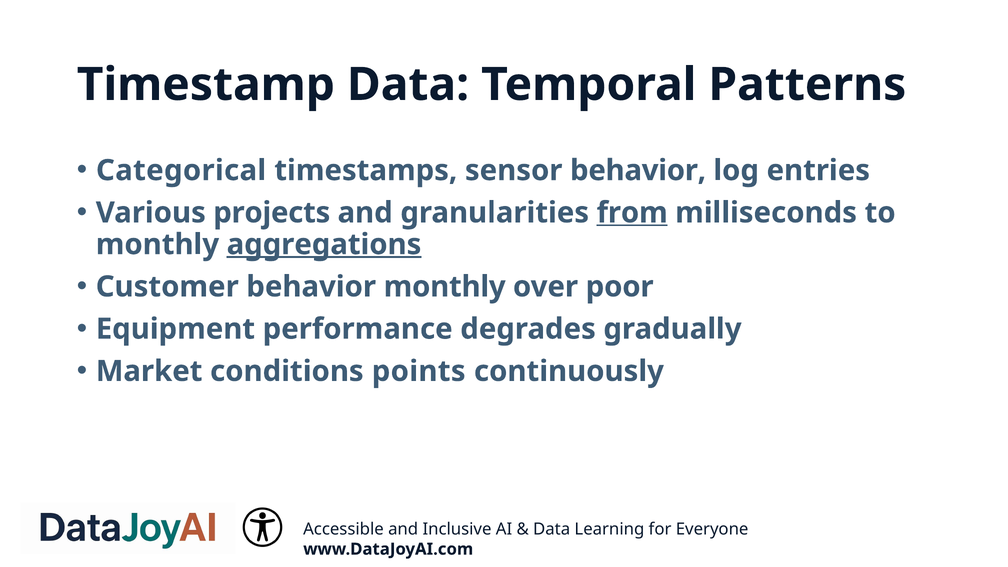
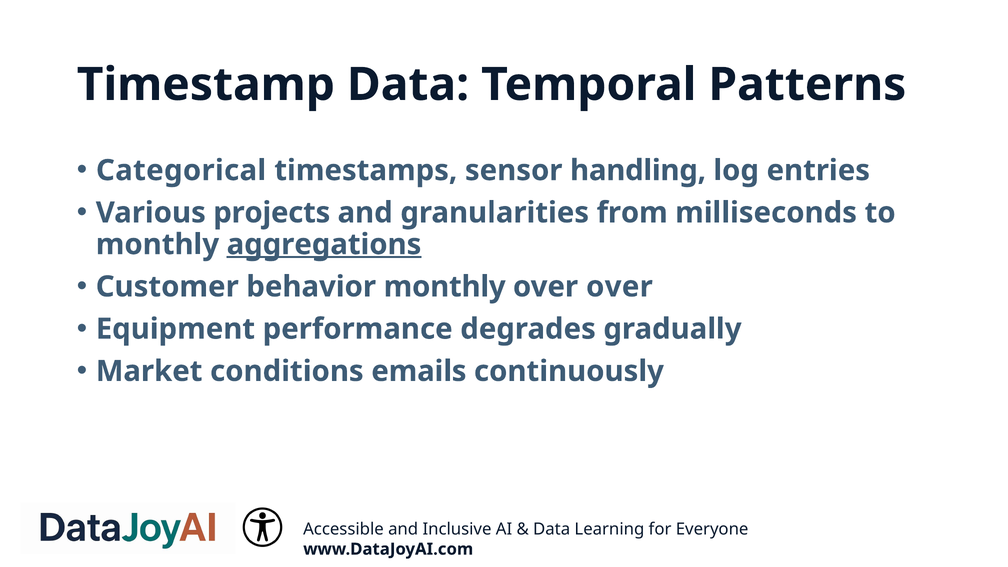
sensor behavior: behavior -> handling
from underline: present -> none
over poor: poor -> over
points: points -> emails
